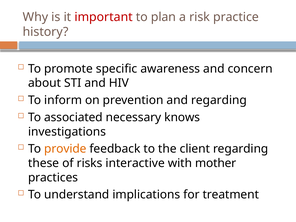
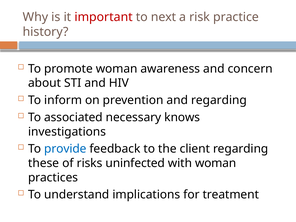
plan: plan -> next
promote specific: specific -> woman
provide colour: orange -> blue
interactive: interactive -> uninfected
with mother: mother -> woman
